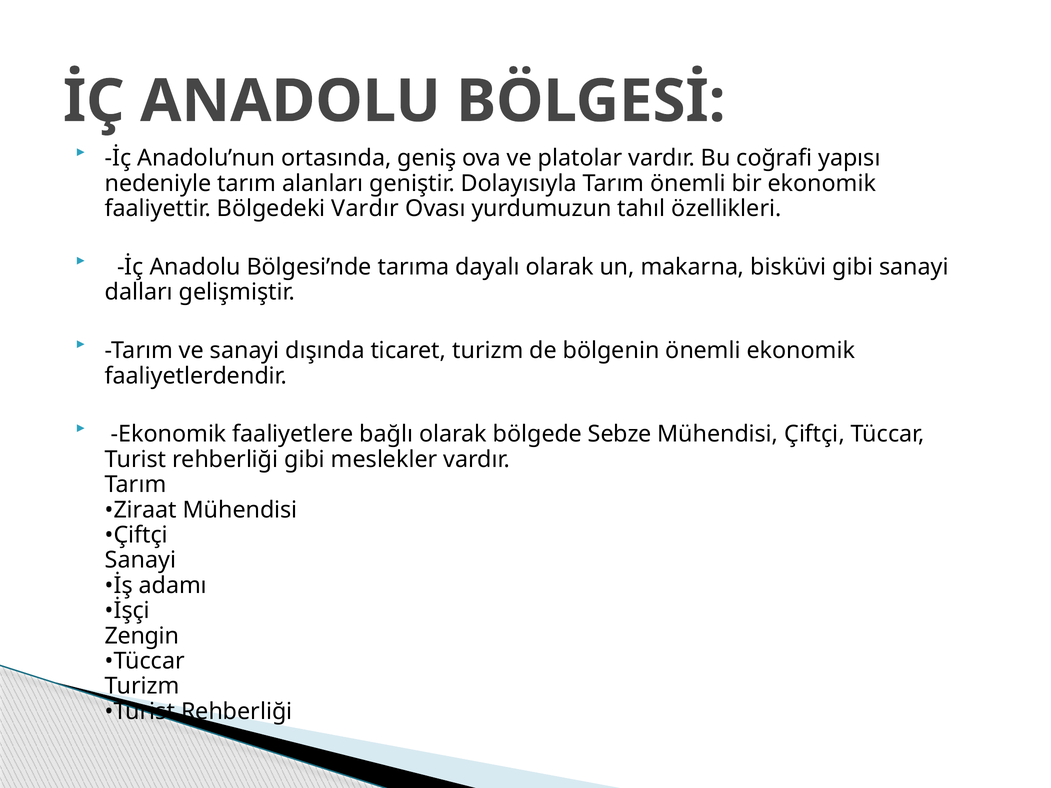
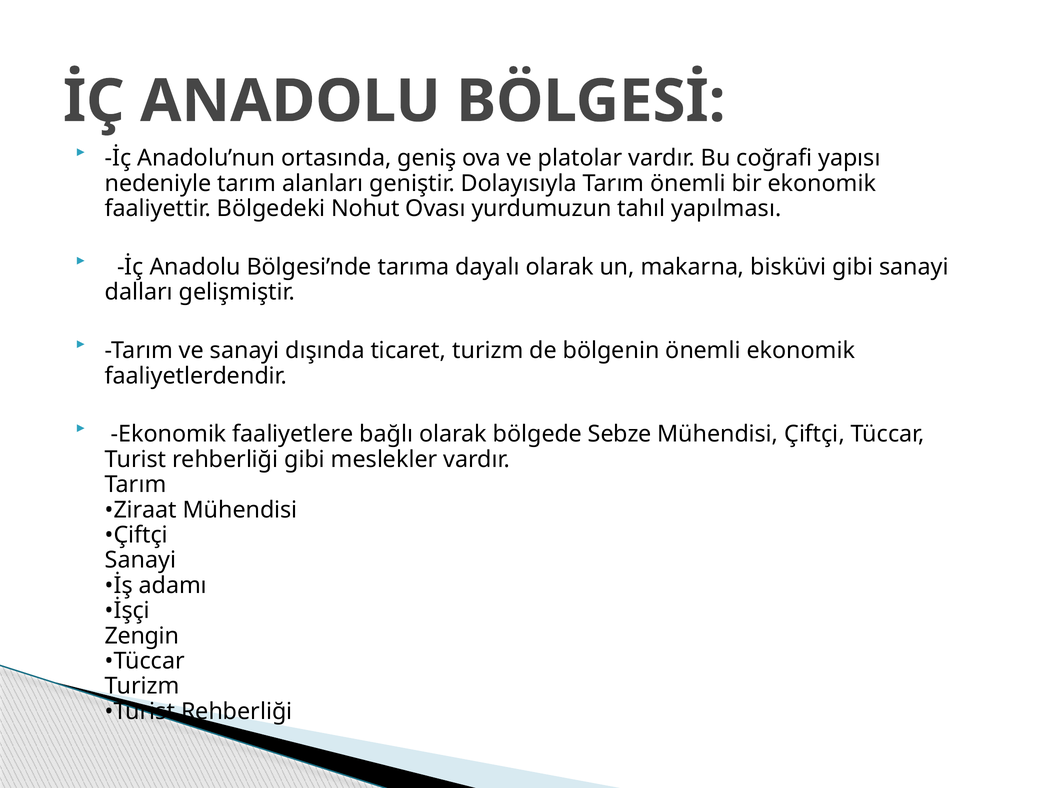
Bölgedeki Vardır: Vardır -> Nohut
özellikleri: özellikleri -> yapılması
